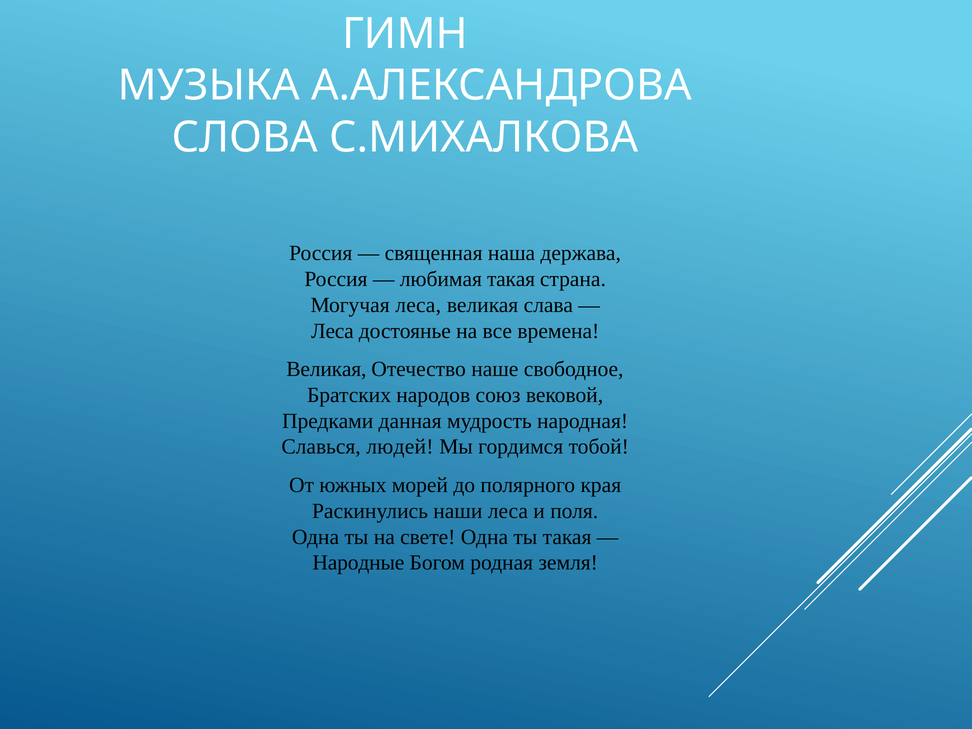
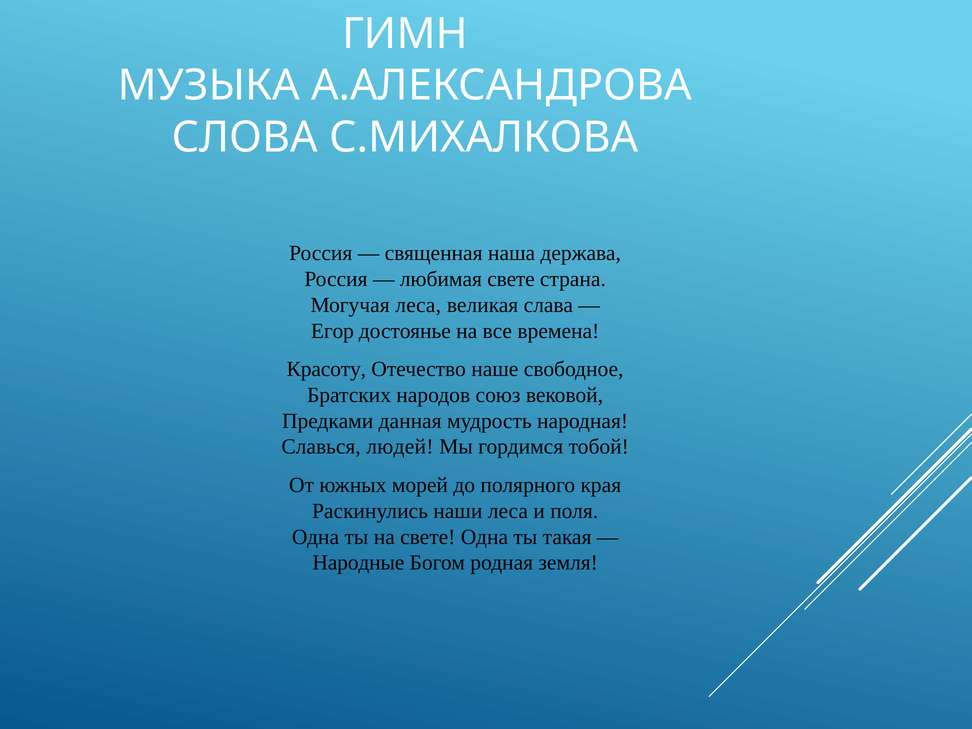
любимая такая: такая -> свете
Леса at (332, 331): Леса -> Егор
Великая at (326, 369): Великая -> Красоту
